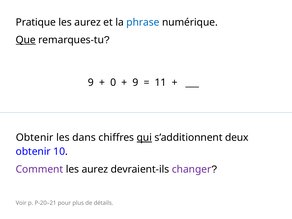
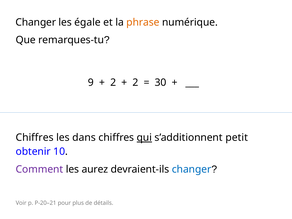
Pratique at (36, 22): Pratique -> Changer
aurez at (88, 22): aurez -> égale
phrase colour: blue -> orange
Que underline: present -> none
0 at (113, 83): 0 -> 2
9 at (135, 83): 9 -> 2
11: 11 -> 30
Obtenir at (35, 138): Obtenir -> Chiffres
deux: deux -> petit
changer at (192, 169) colour: purple -> blue
